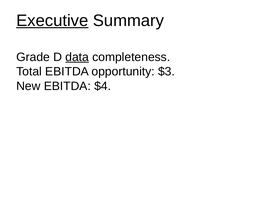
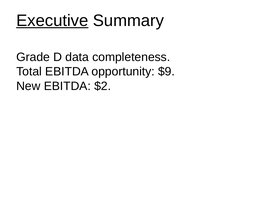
data underline: present -> none
$3: $3 -> $9
$4: $4 -> $2
